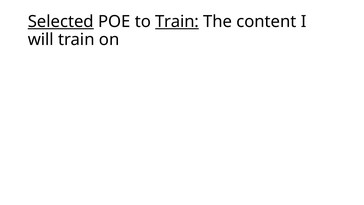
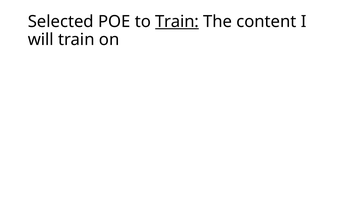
Selected underline: present -> none
